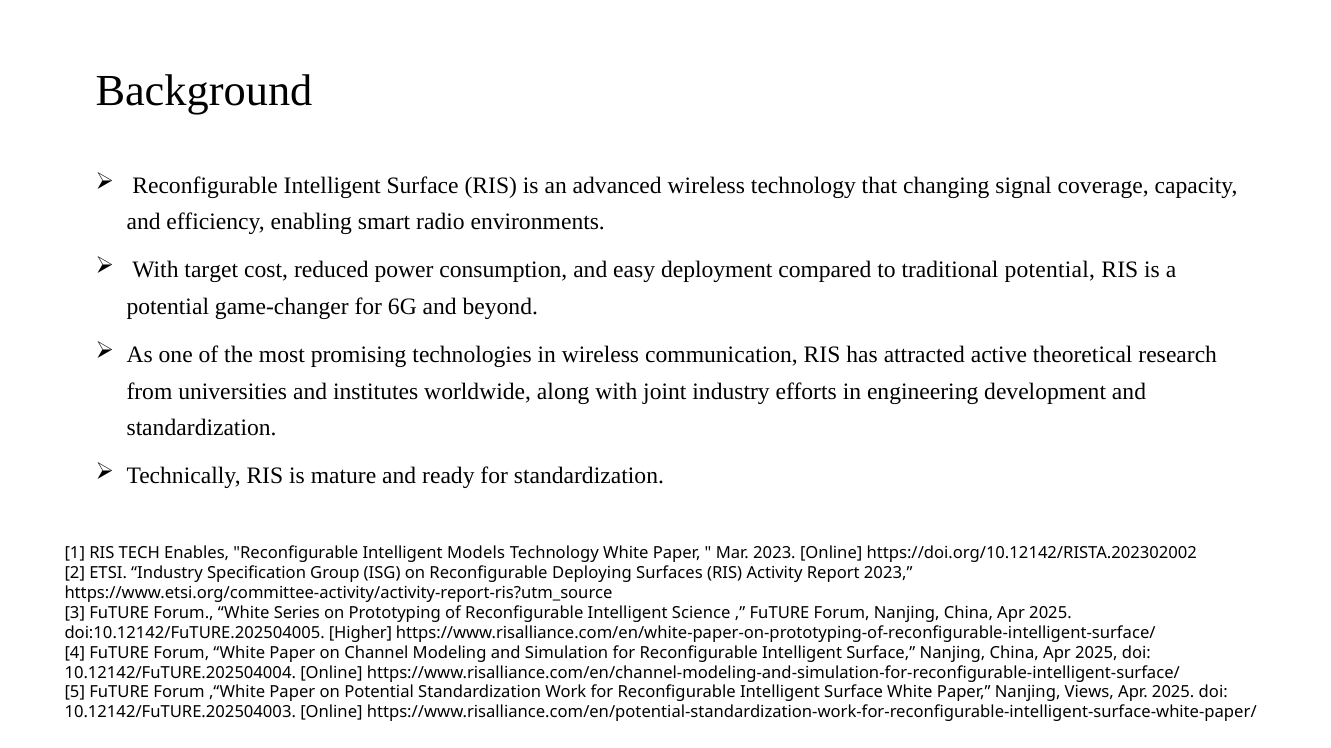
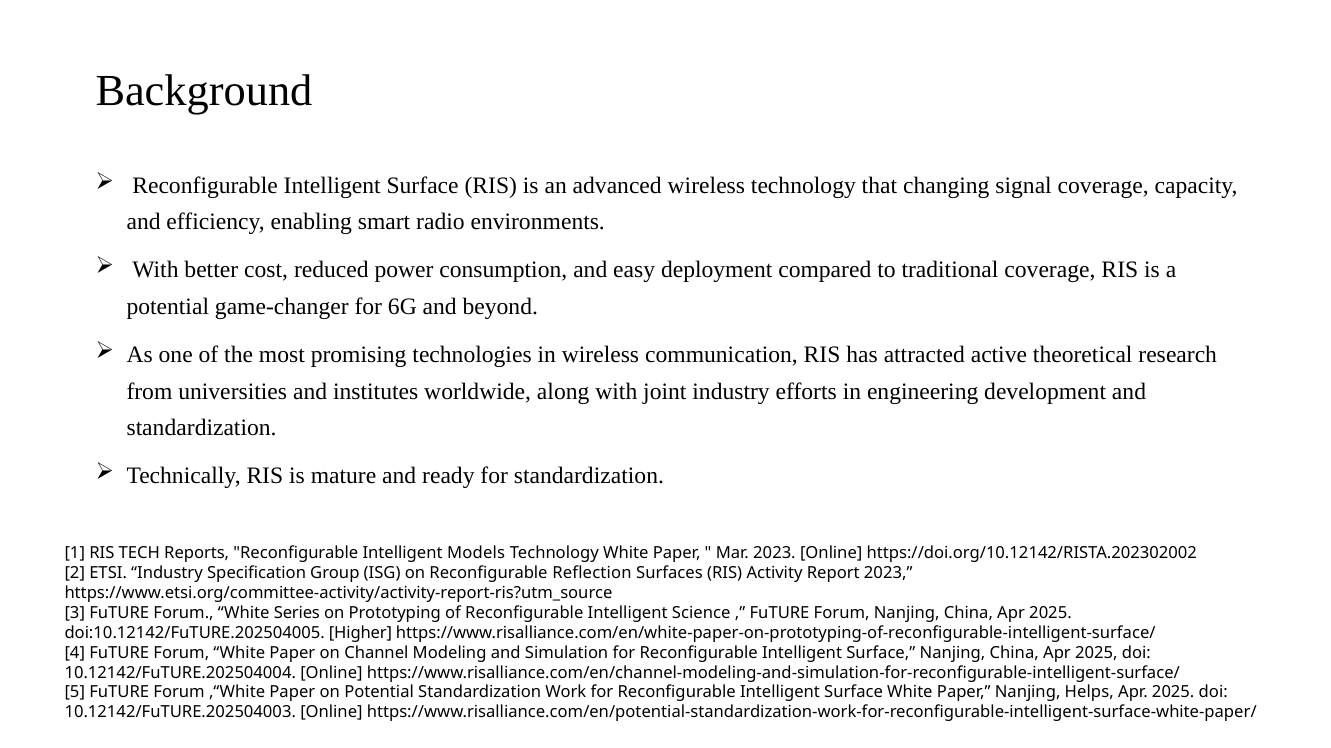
target: target -> better
traditional potential: potential -> coverage
Enables: Enables -> Reports
Deploying: Deploying -> Reflection
Views: Views -> Helps
